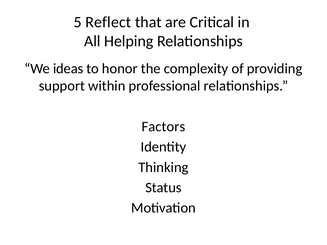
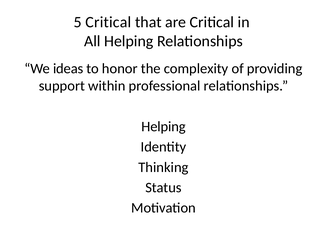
5 Reflect: Reflect -> Critical
Factors at (163, 127): Factors -> Helping
